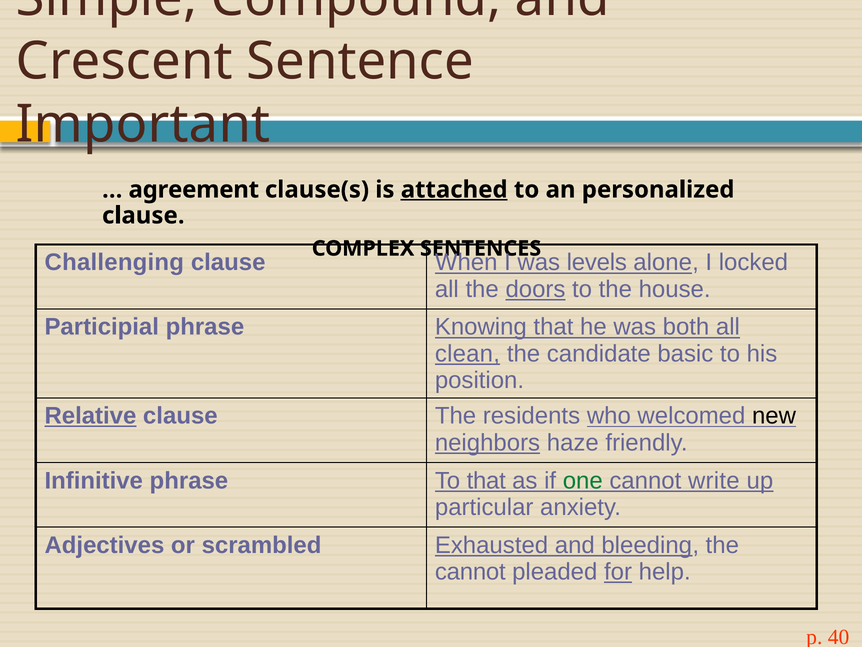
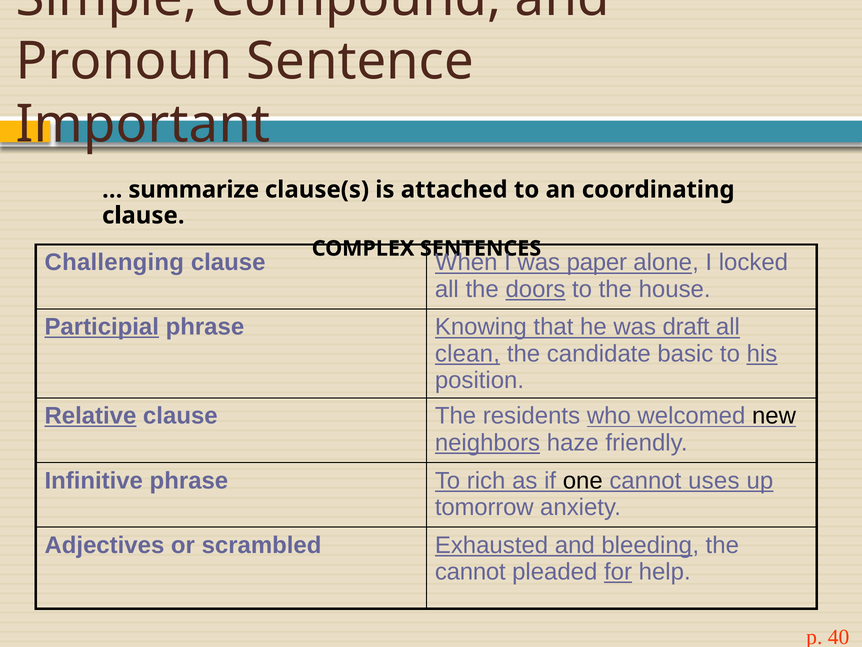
Crescent: Crescent -> Pronoun
agreement: agreement -> summarize
attached underline: present -> none
personalized: personalized -> coordinating
levels: levels -> paper
Participial underline: none -> present
both: both -> draft
his underline: none -> present
To that: that -> rich
one colour: green -> black
write: write -> uses
particular: particular -> tomorrow
